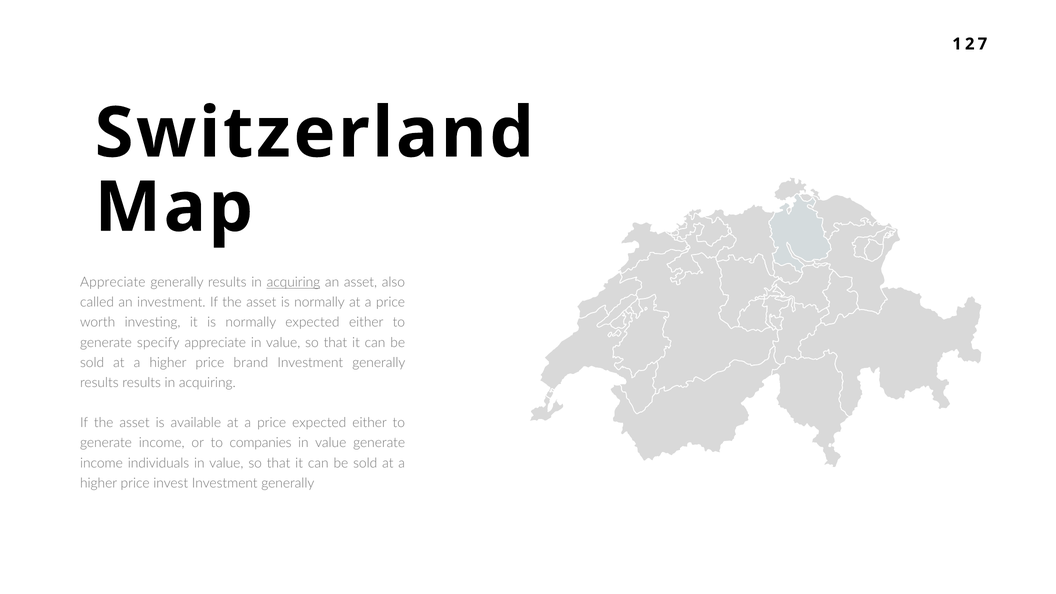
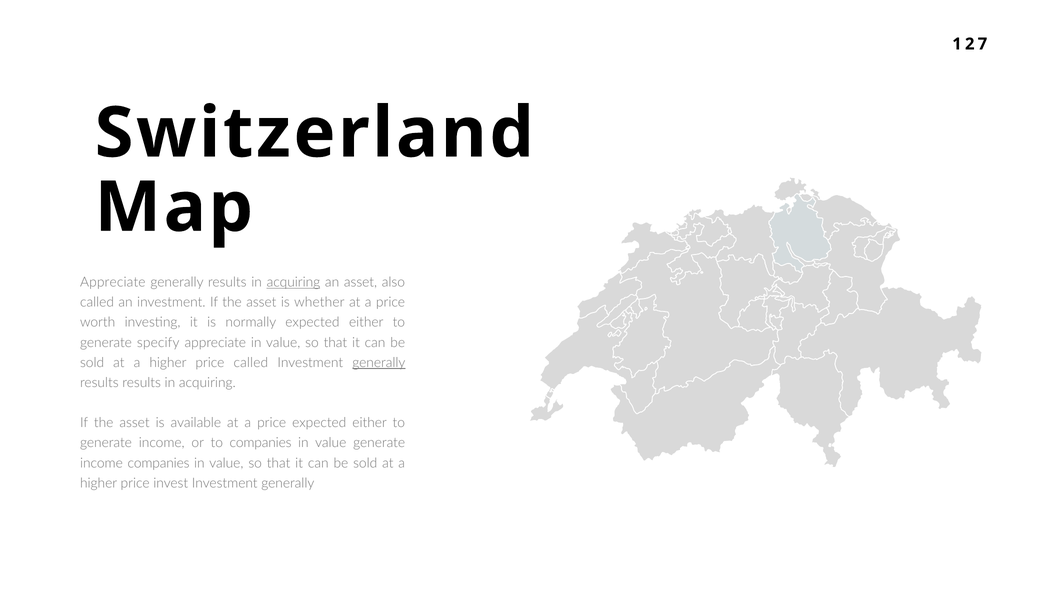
asset is normally: normally -> whether
price brand: brand -> called
generally at (379, 363) underline: none -> present
income individuals: individuals -> companies
